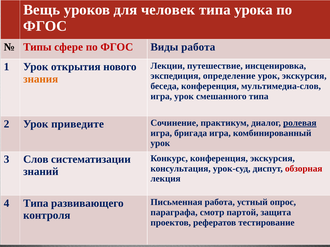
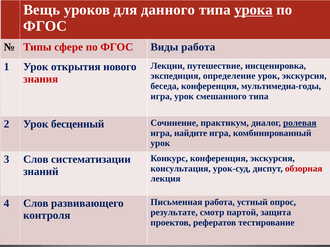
человек: человек -> данного
урока underline: none -> present
знания colour: orange -> red
мультимедиа-слов: мультимедиа-слов -> мультимедиа-годы
приведите: приведите -> бесценный
бригада: бригада -> найдите
4 Типа: Типа -> Слов
параграфа: параграфа -> результате
